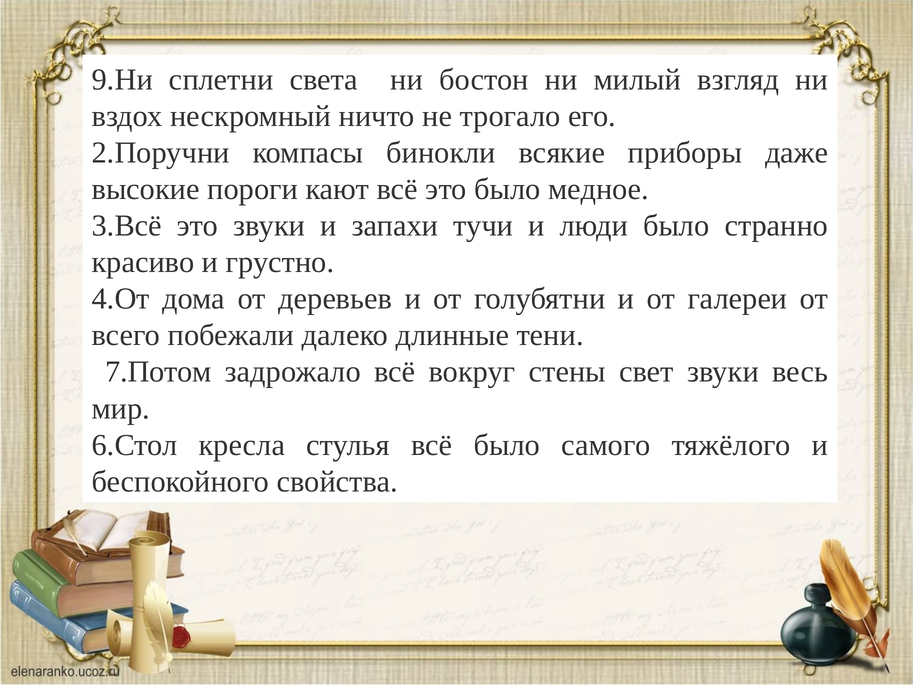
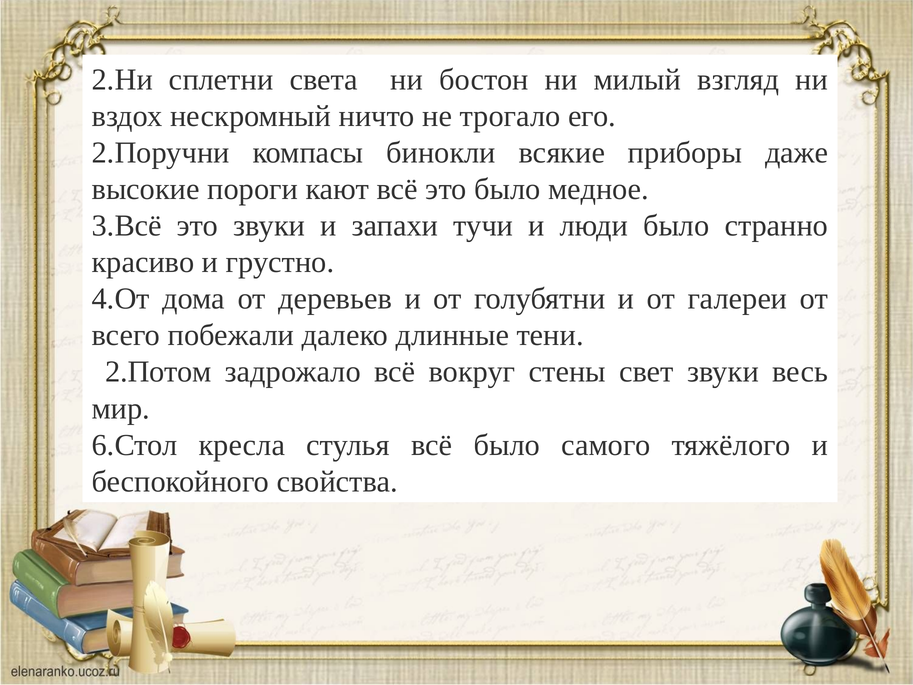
9.Ни: 9.Ни -> 2.Ни
7.Потом: 7.Потом -> 2.Потом
